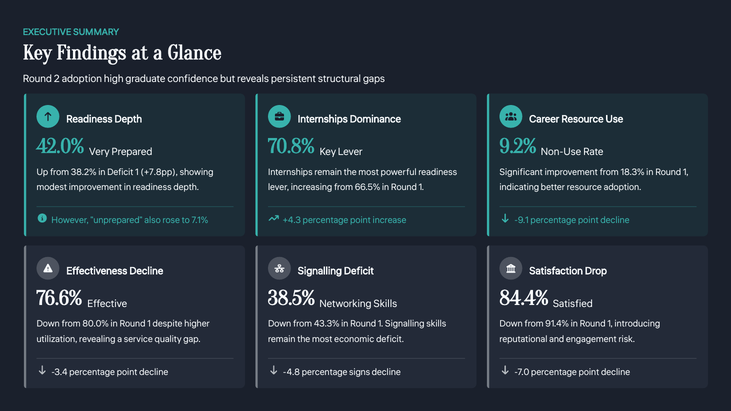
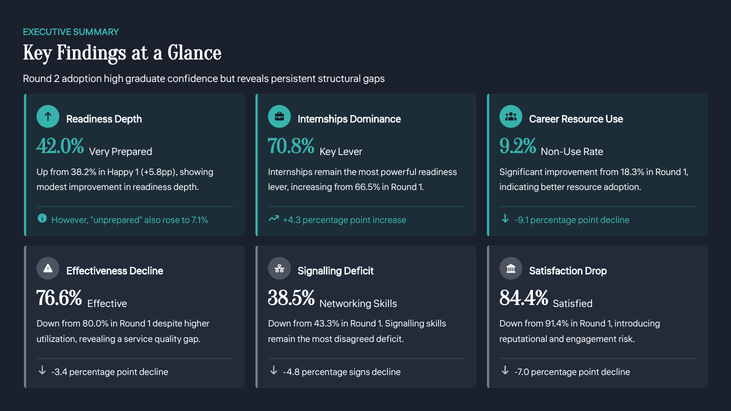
in Deficit: Deficit -> Happy
+7.8pp: +7.8pp -> +5.8pp
economic: economic -> disagreed
